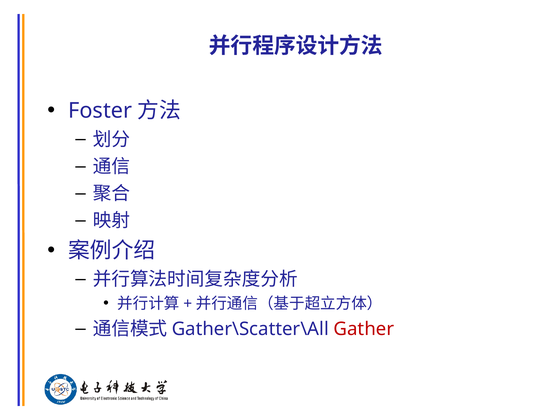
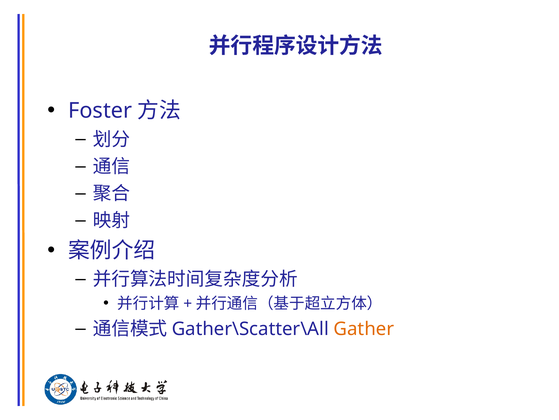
Gather colour: red -> orange
